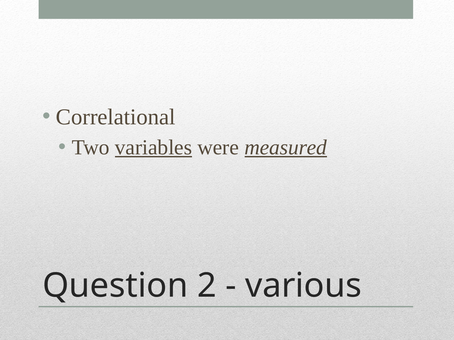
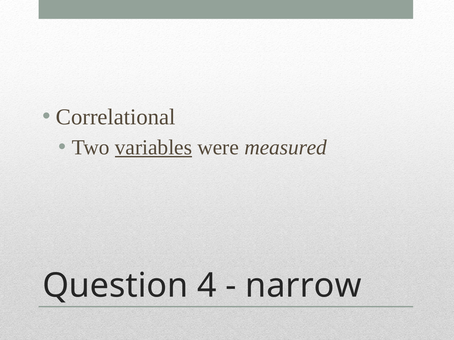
measured underline: present -> none
2: 2 -> 4
various: various -> narrow
